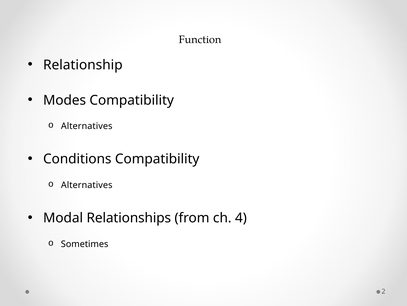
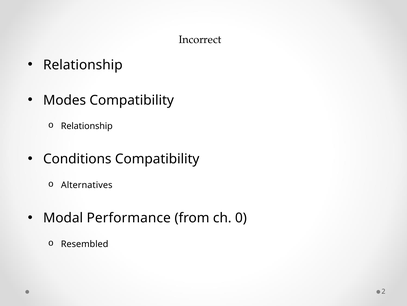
Function: Function -> Incorrect
Alternatives at (87, 126): Alternatives -> Relationship
Relationships: Relationships -> Performance
4: 4 -> 0
Sometimes: Sometimes -> Resembled
